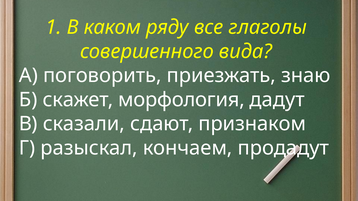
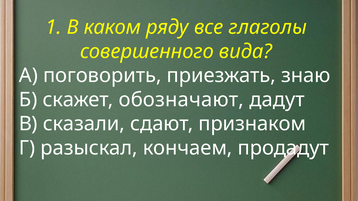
морфология: морфология -> обозначают
